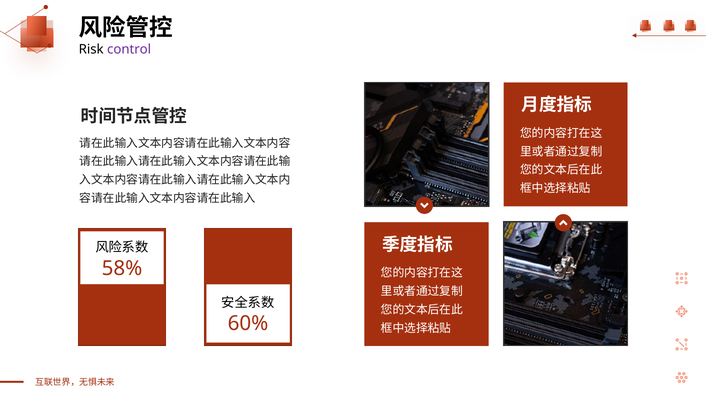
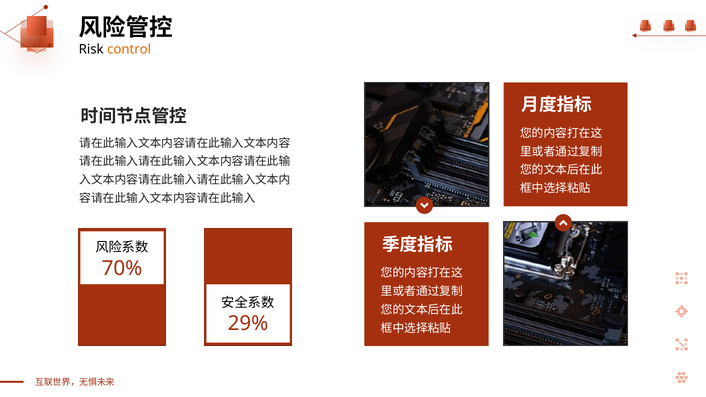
control colour: purple -> orange
58%: 58% -> 70%
60%: 60% -> 29%
